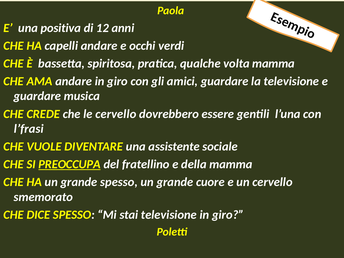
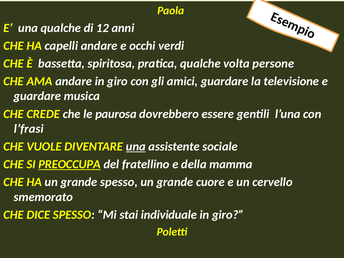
una positiva: positiva -> qualche
volta mamma: mamma -> persone
le cervello: cervello -> paurosa
una at (136, 147) underline: none -> present
stai televisione: televisione -> individuale
